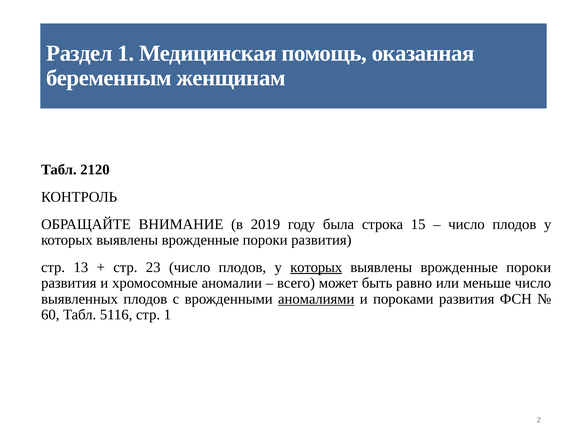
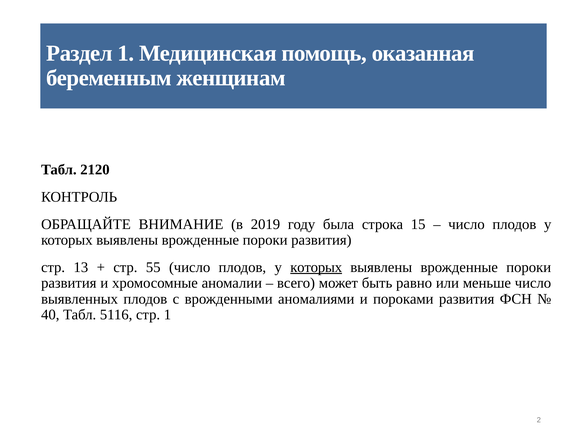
23: 23 -> 55
аномалиями underline: present -> none
60: 60 -> 40
